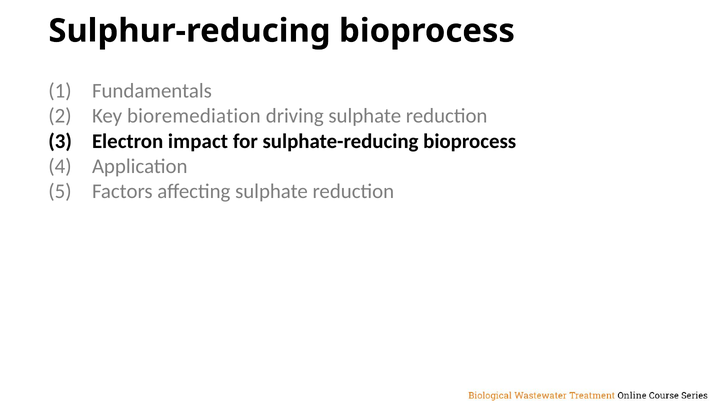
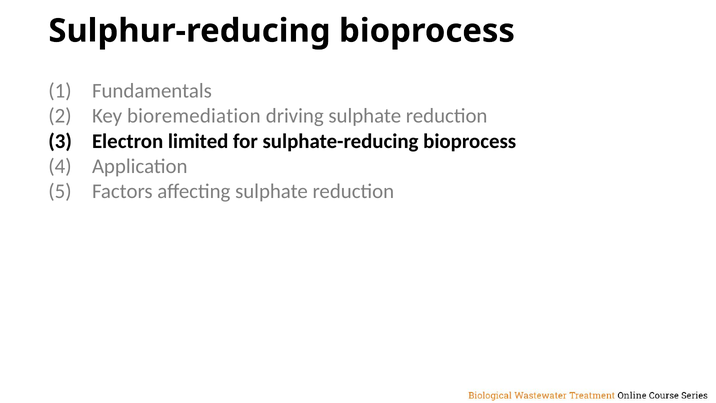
impact: impact -> limited
